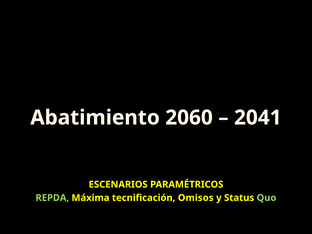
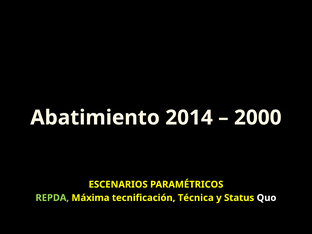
2060: 2060 -> 2014
2041: 2041 -> 2000
Omisos: Omisos -> Técnica
Quo colour: light green -> white
